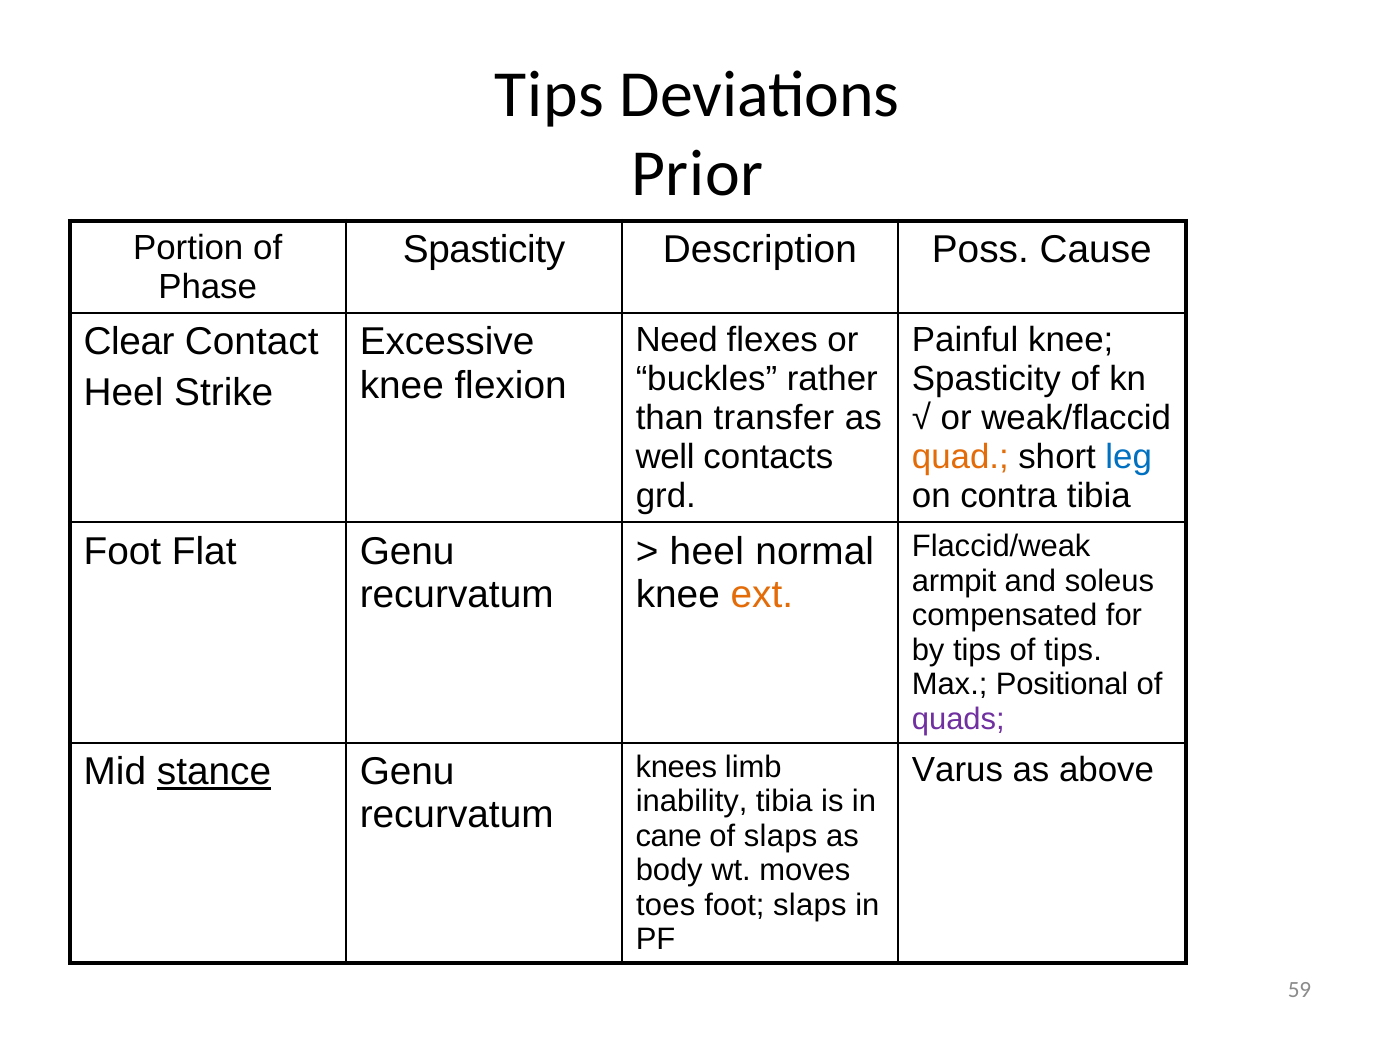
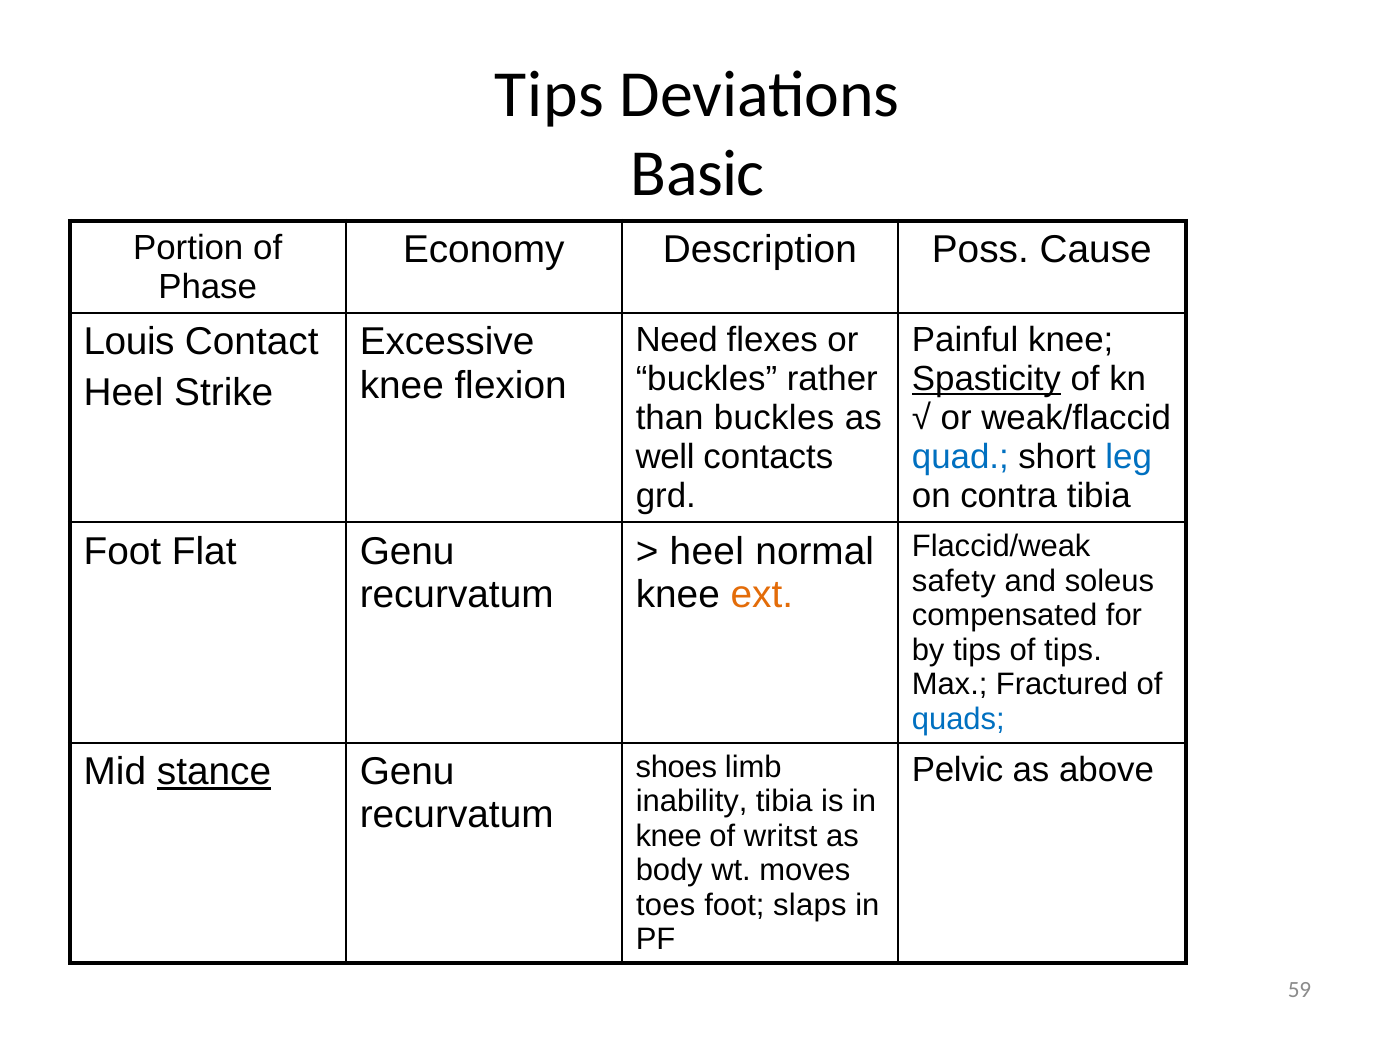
Prior: Prior -> Basic
Spasticity at (484, 250): Spasticity -> Economy
Clear: Clear -> Louis
Spasticity at (986, 379) underline: none -> present
than transfer: transfer -> buckles
quad colour: orange -> blue
armpit: armpit -> safety
Positional: Positional -> Fractured
quads colour: purple -> blue
knees: knees -> shoes
Varus: Varus -> Pelvic
cane at (669, 836): cane -> knee
of slaps: slaps -> writst
